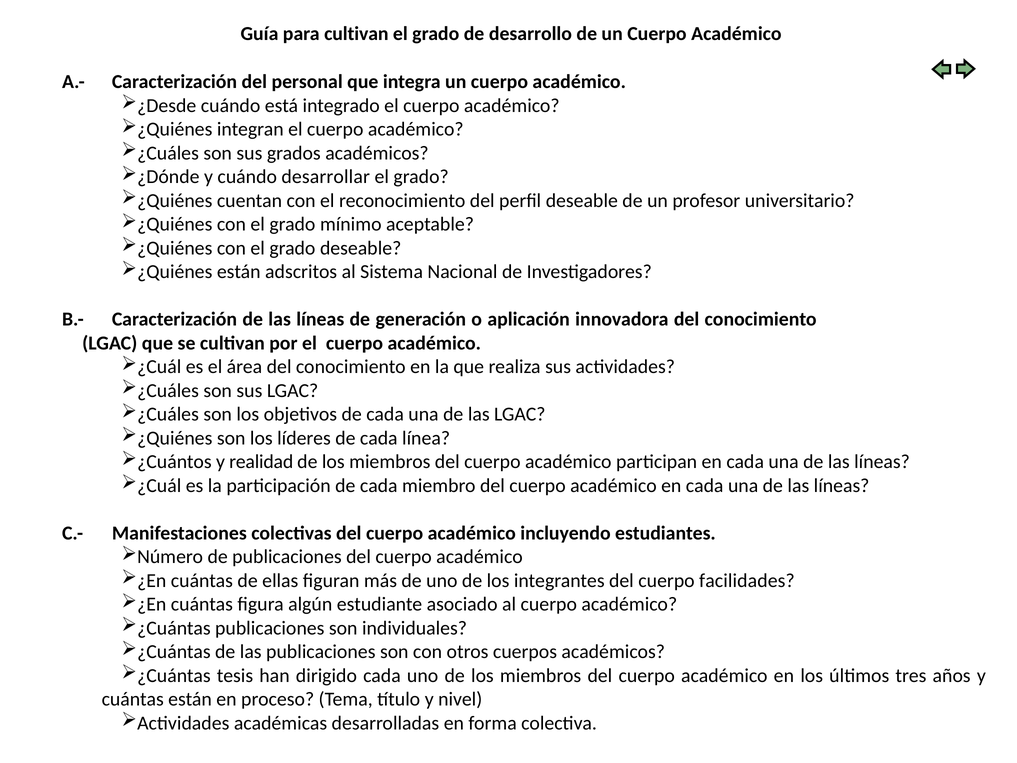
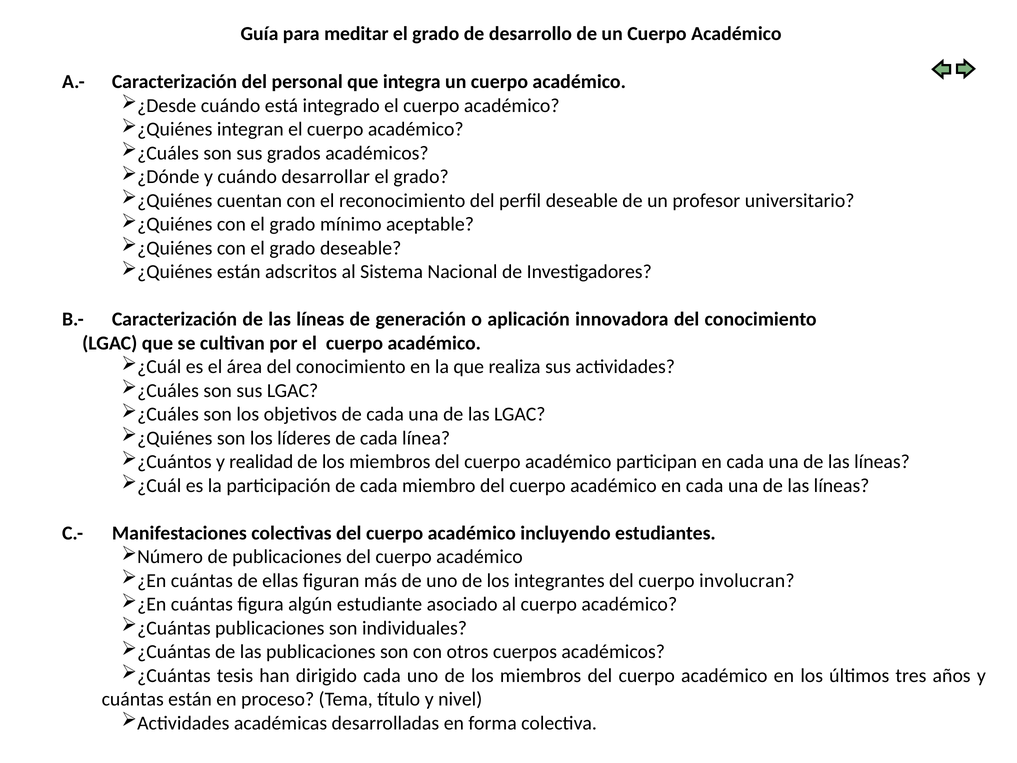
para cultivan: cultivan -> meditar
facilidades: facilidades -> involucran
